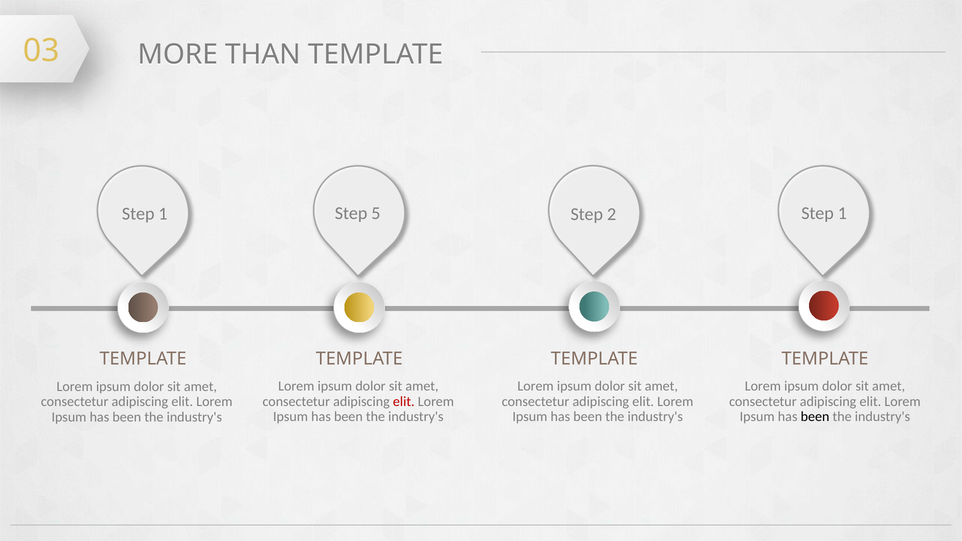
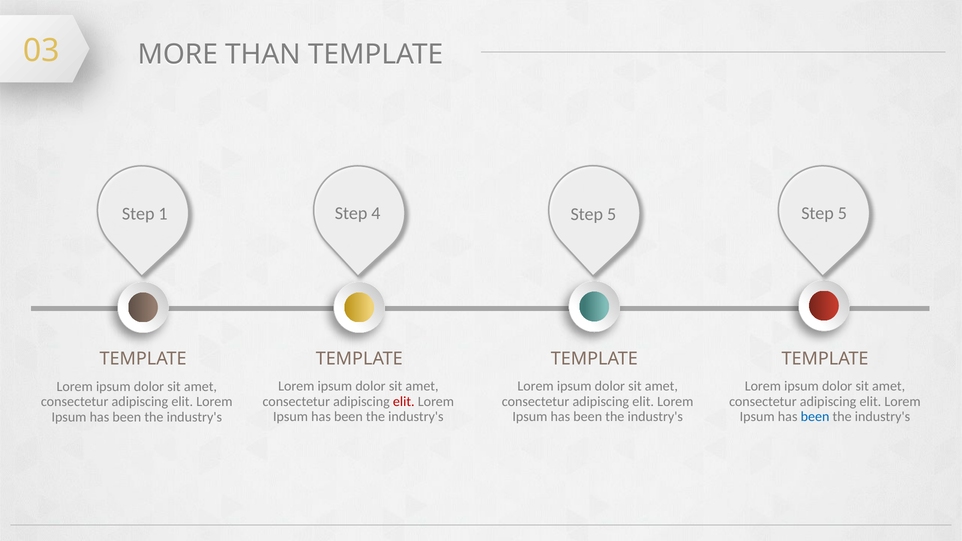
5: 5 -> 4
2 at (612, 214): 2 -> 5
1 at (842, 213): 1 -> 5
been at (815, 417) colour: black -> blue
